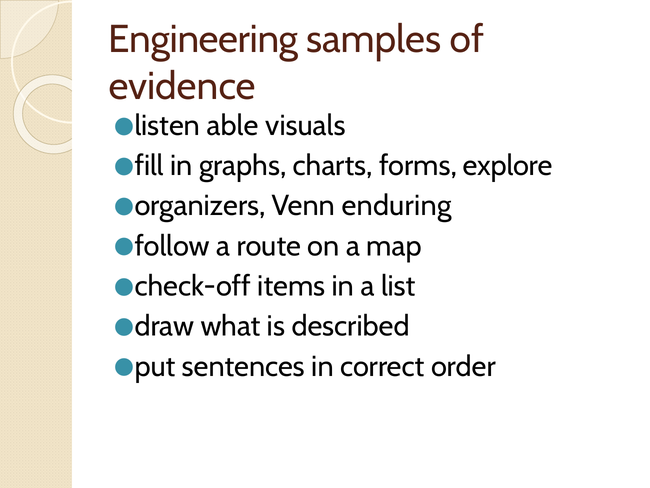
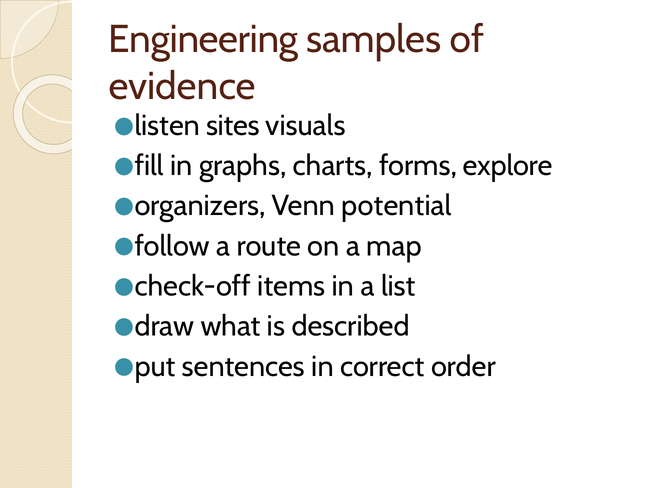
able: able -> sites
enduring: enduring -> potential
